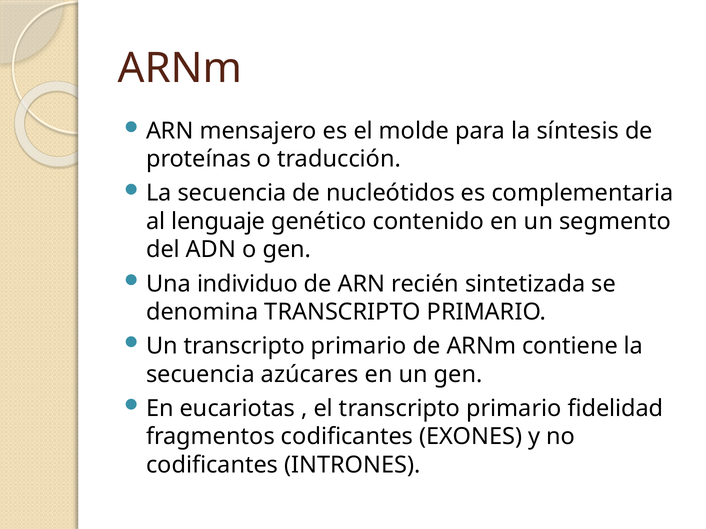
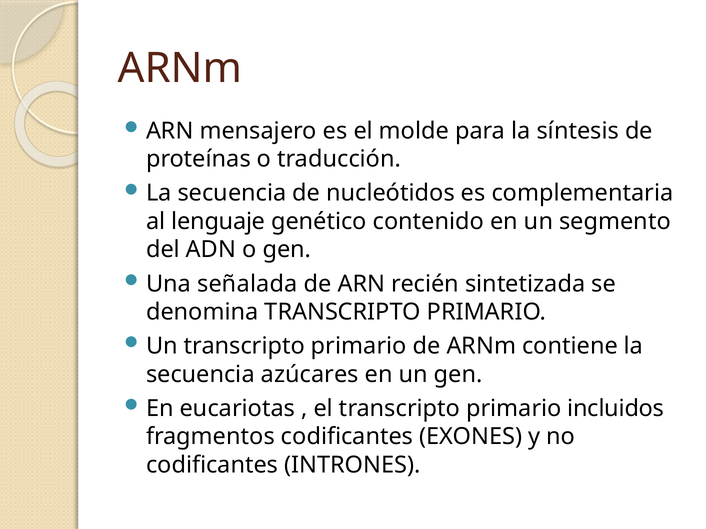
individuo: individuo -> señalada
fidelidad: fidelidad -> incluidos
